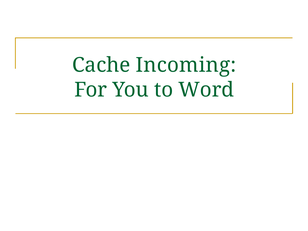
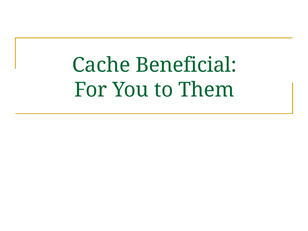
Incoming: Incoming -> Beneficial
Word: Word -> Them
